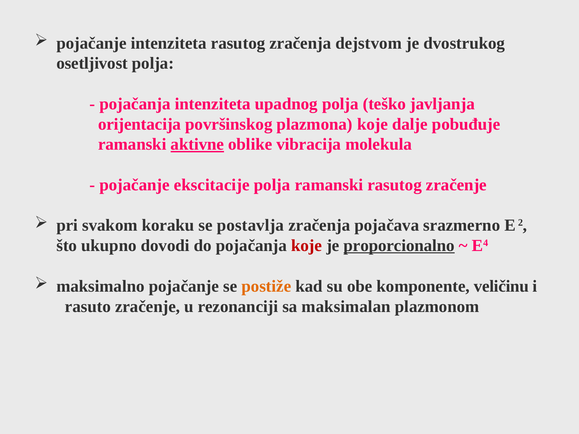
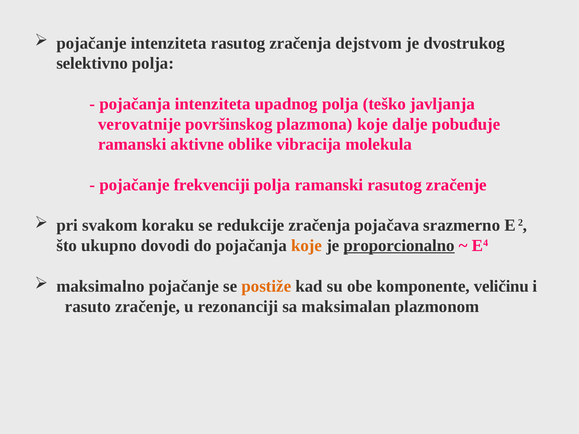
osetljivost: osetljivost -> selektivno
orijentacija: orijentacija -> verovatnije
aktivne underline: present -> none
ekscitacije: ekscitacije -> frekvenciji
postavlja: postavlja -> redukcije
koje at (307, 246) colour: red -> orange
